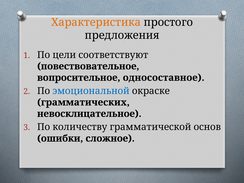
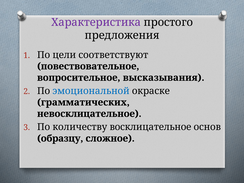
Характеристика colour: orange -> purple
односоставное: односоставное -> высказывания
грамматической: грамматической -> восклицательное
ошибки: ошибки -> образцу
